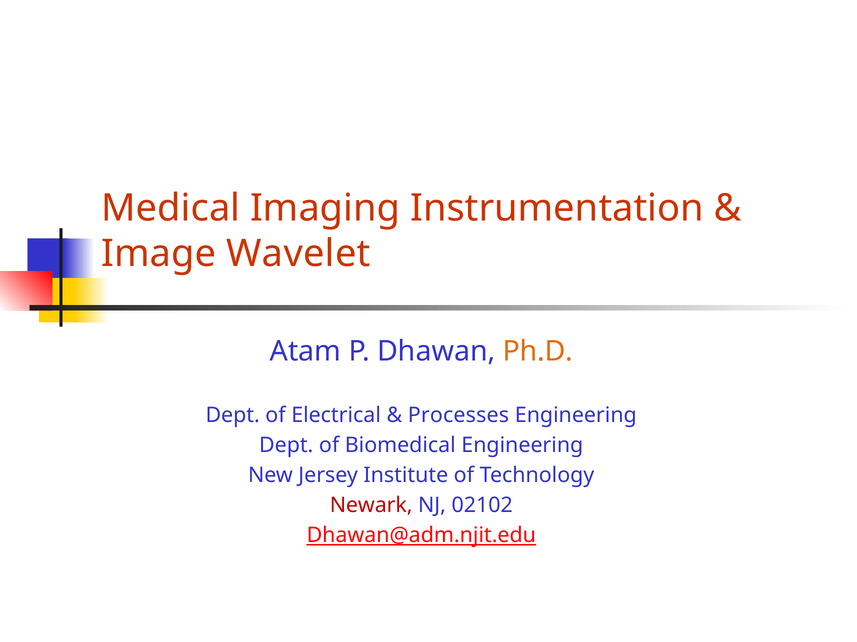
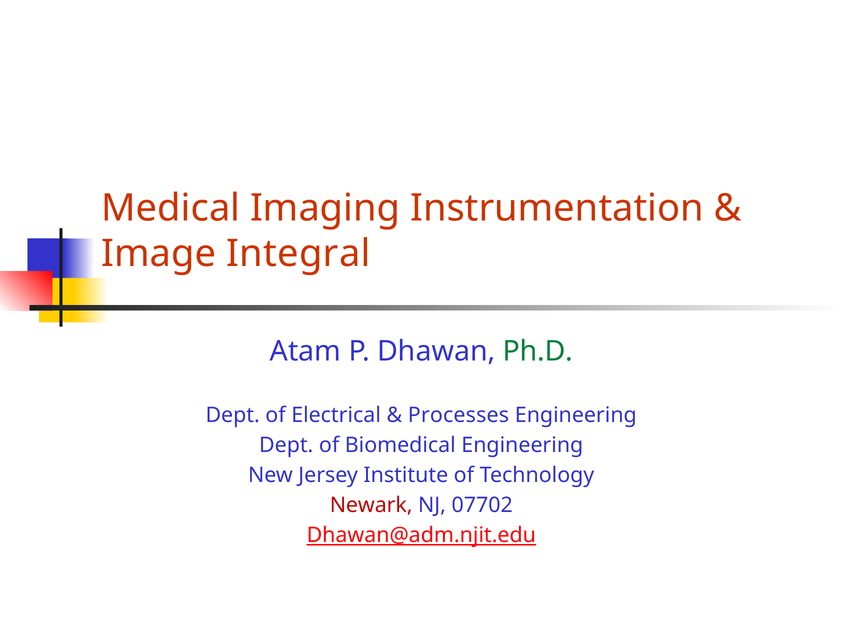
Wavelet: Wavelet -> Integral
Ph.D colour: orange -> green
02102: 02102 -> 07702
